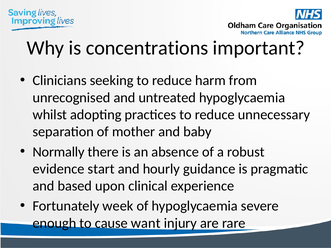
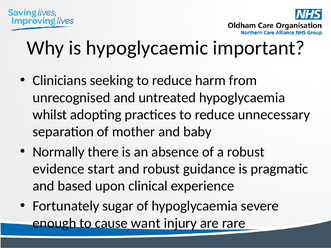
concentrations: concentrations -> hypoglycaemic
and hourly: hourly -> robust
week: week -> sugar
